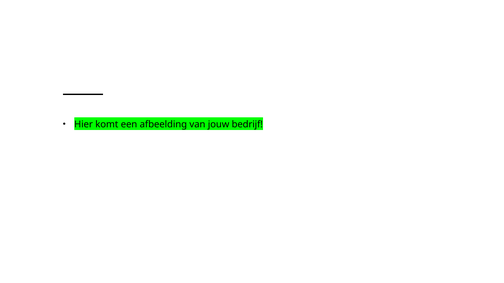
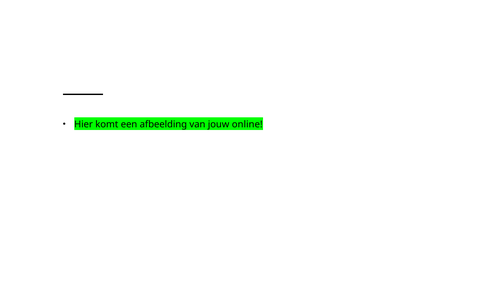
bedrijf: bedrijf -> online
